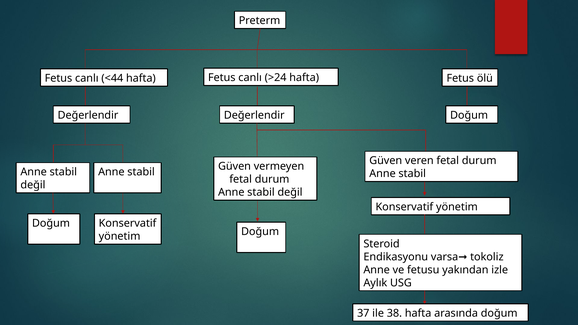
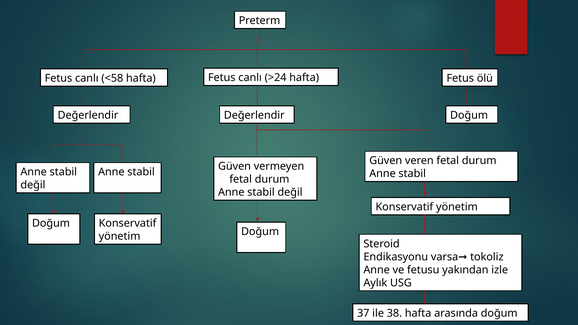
<44: <44 -> <58
